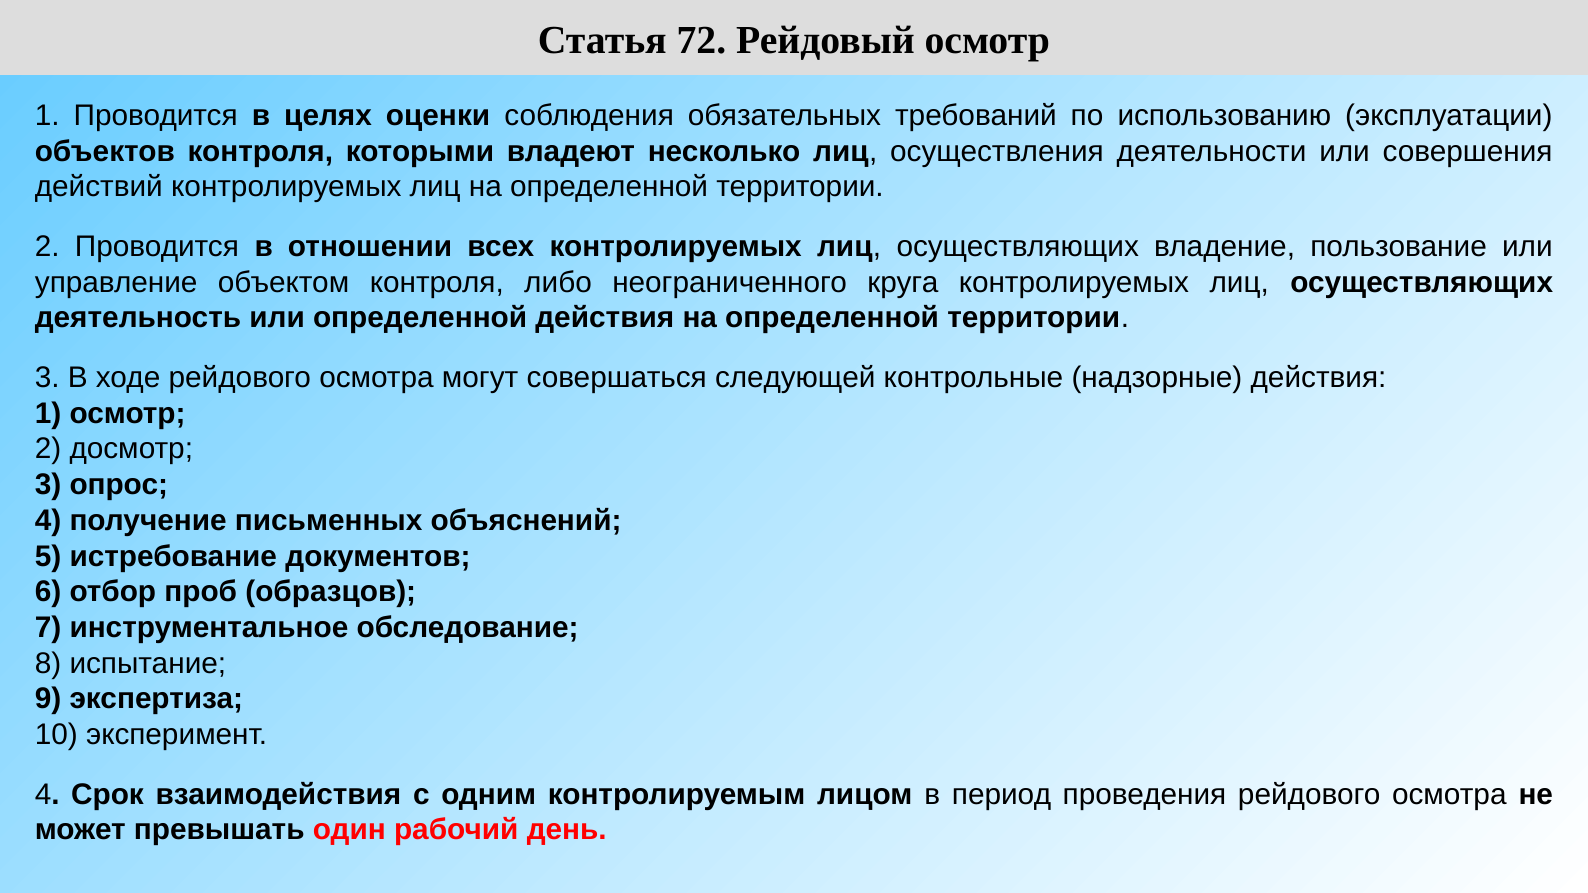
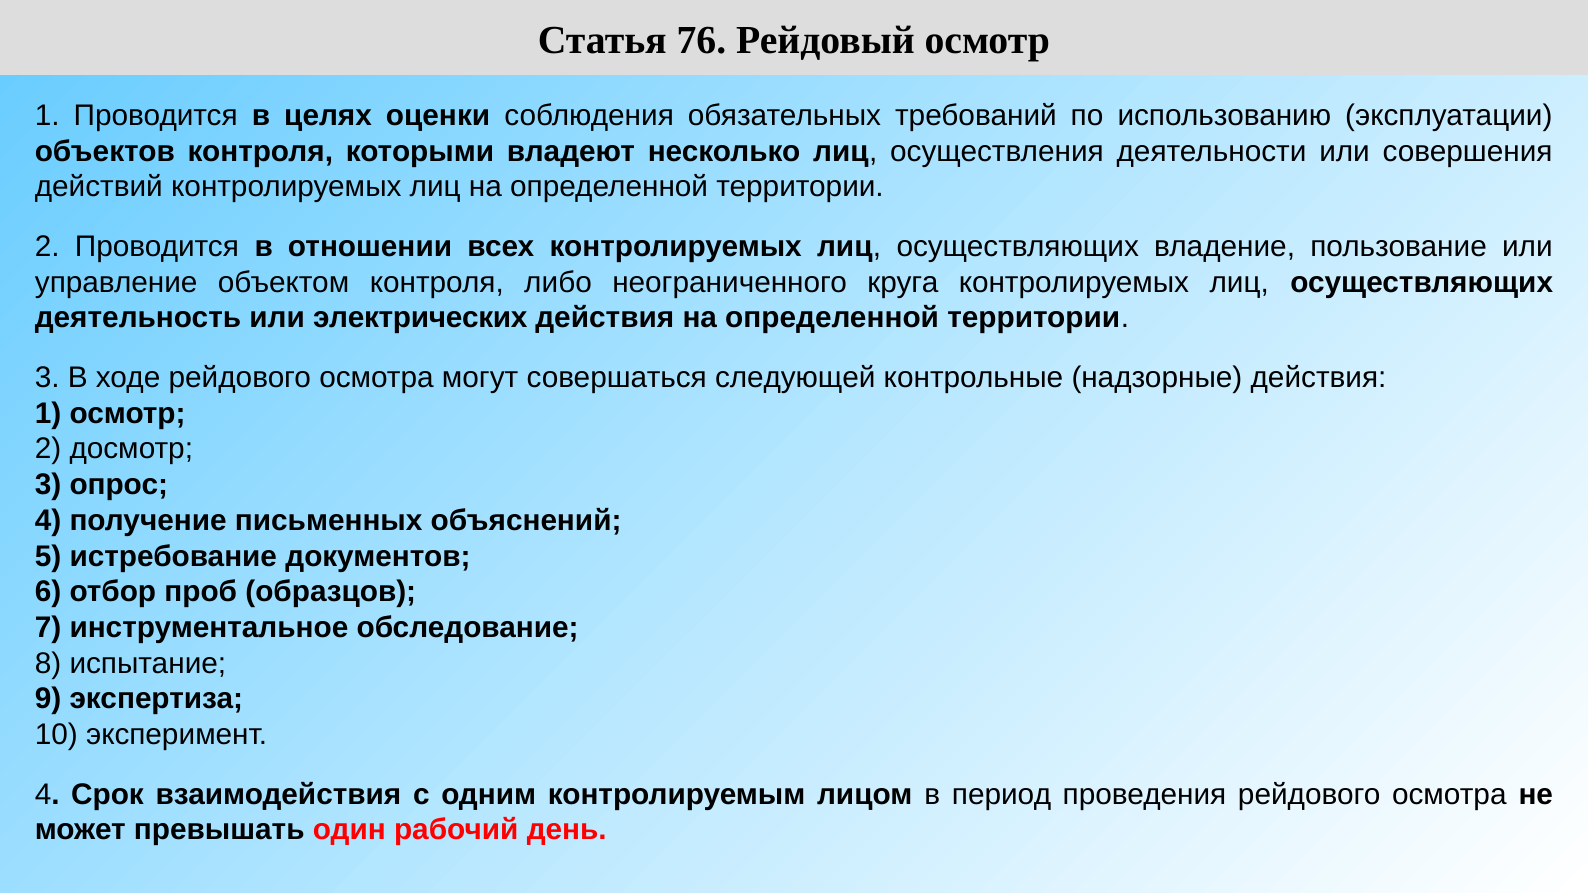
72: 72 -> 76
или определенной: определенной -> электрических
